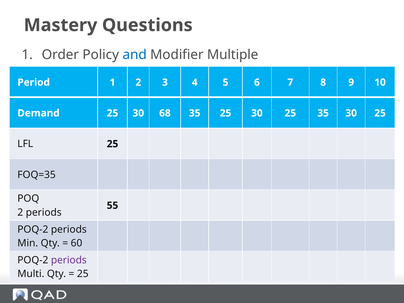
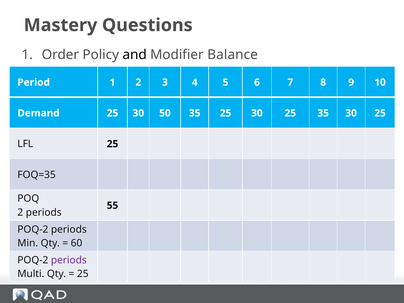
and colour: blue -> black
Multiple: Multiple -> Balance
68: 68 -> 50
